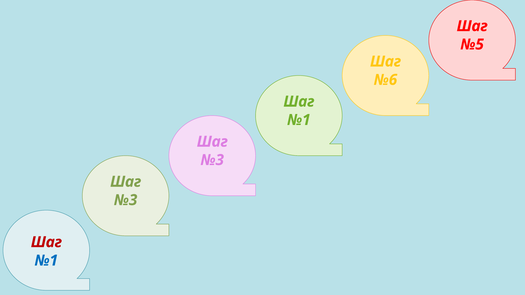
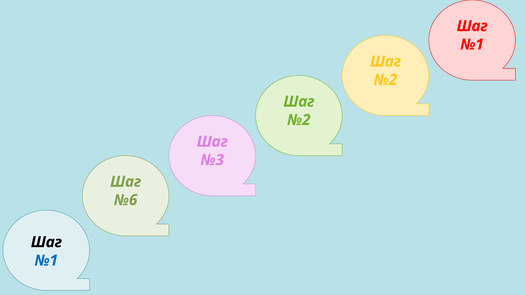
№5 at (472, 44): №5 -> №1
№6 at (385, 80): №6 -> №2
№1 at (299, 120): №1 -> №2
№3 at (126, 200): №3 -> №6
Шаг at (46, 242) colour: red -> black
